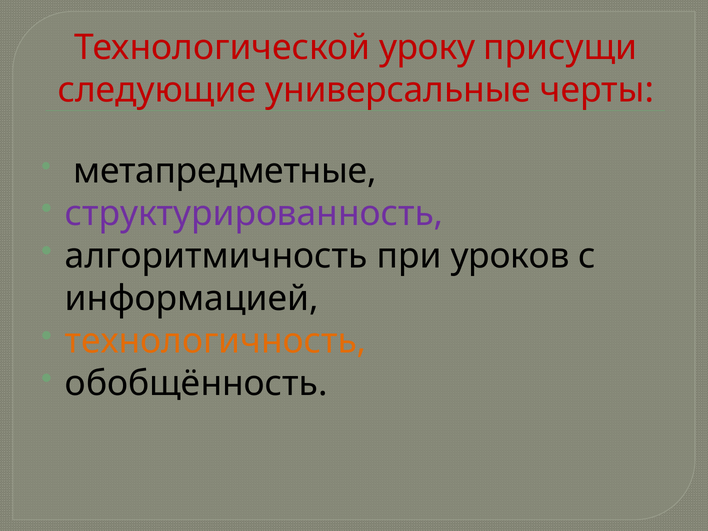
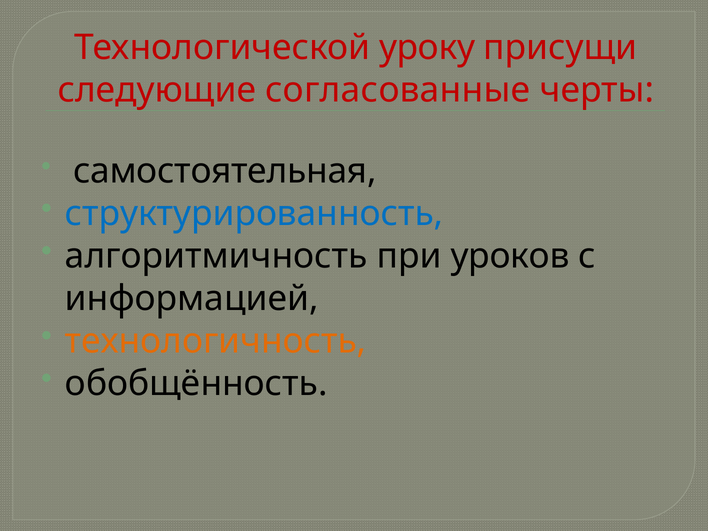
универсальные: универсальные -> согласованные
метапредметные: метапредметные -> самостоятельная
структурированность colour: purple -> blue
